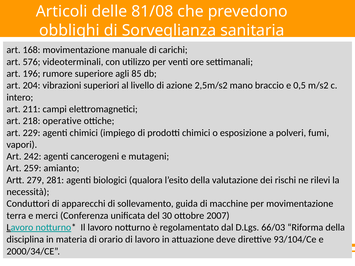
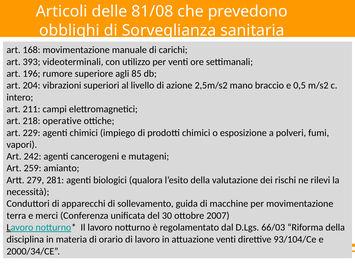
576: 576 -> 393
attuazione deve: deve -> venti
